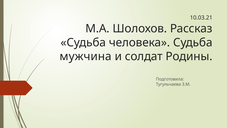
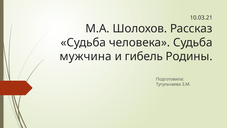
солдат: солдат -> гибель
